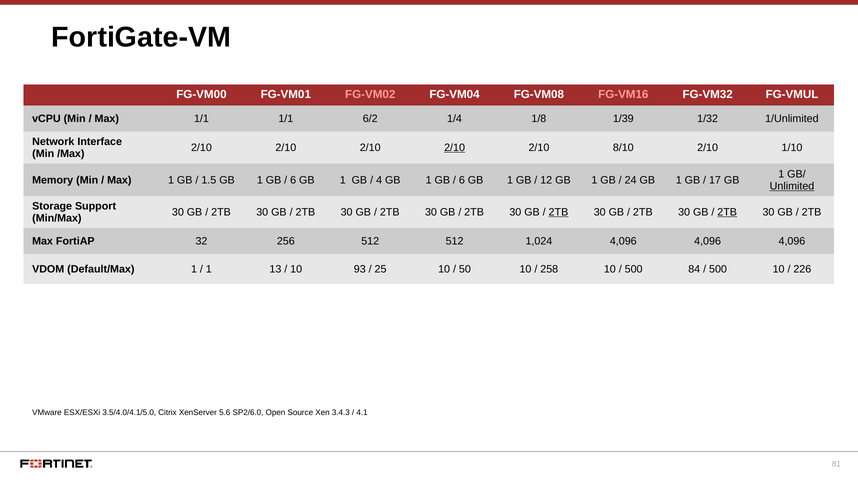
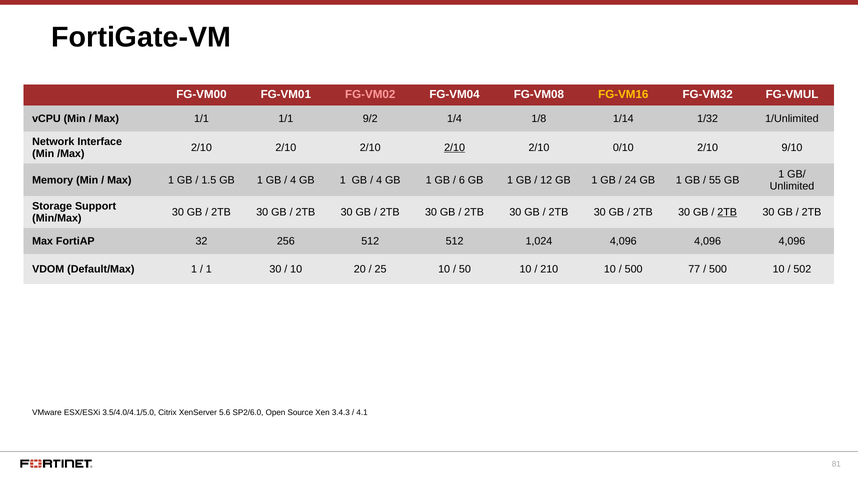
FG-VM16 colour: pink -> yellow
6/2: 6/2 -> 9/2
1/39: 1/39 -> 1/14
8/10: 8/10 -> 0/10
1/10: 1/10 -> 9/10
6 at (293, 180): 6 -> 4
17: 17 -> 55
Unlimited underline: present -> none
2TB at (558, 212) underline: present -> none
1 13: 13 -> 30
93: 93 -> 20
258: 258 -> 210
84: 84 -> 77
226: 226 -> 502
